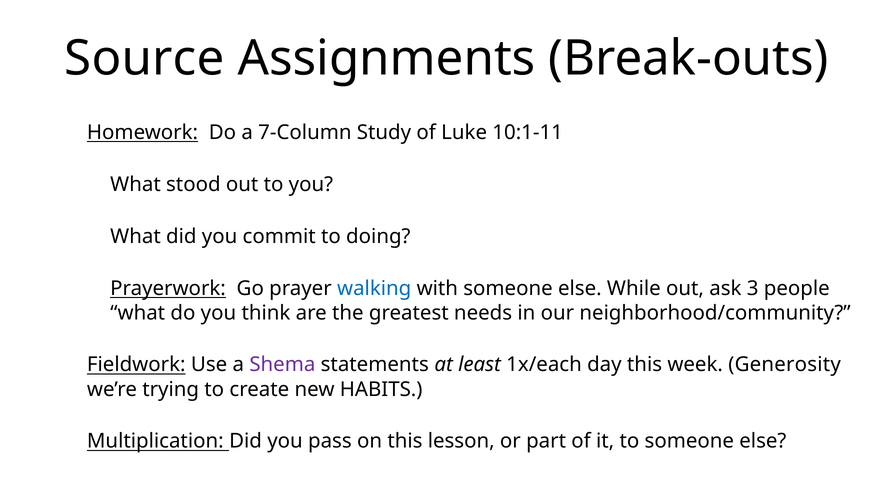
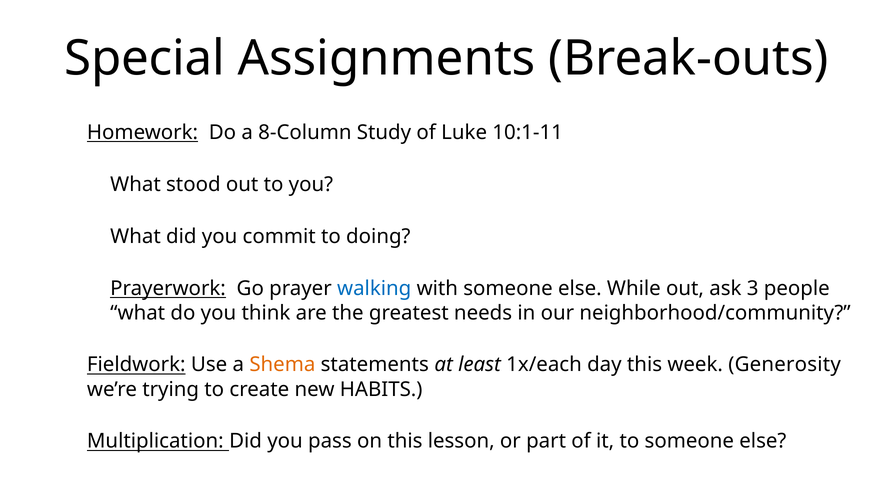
Source: Source -> Special
7-Column: 7-Column -> 8-Column
Shema colour: purple -> orange
